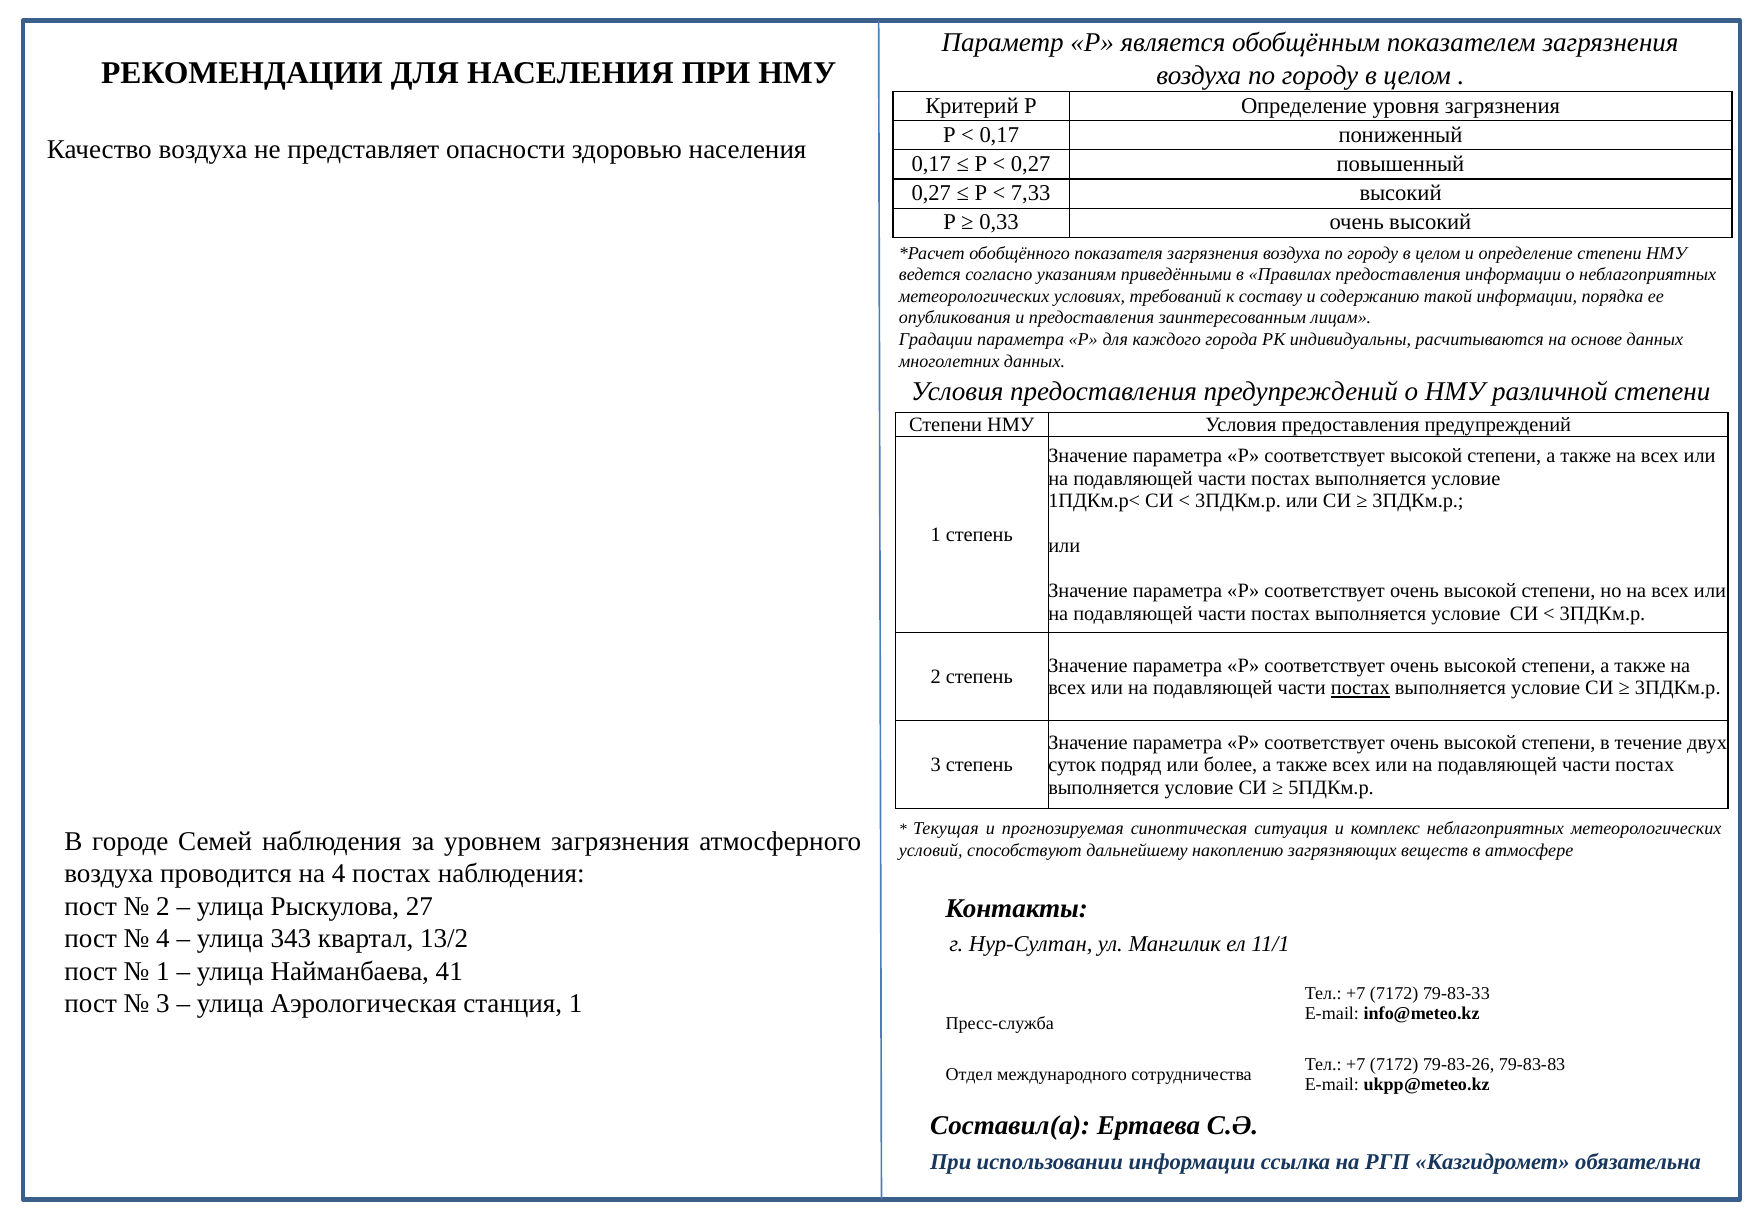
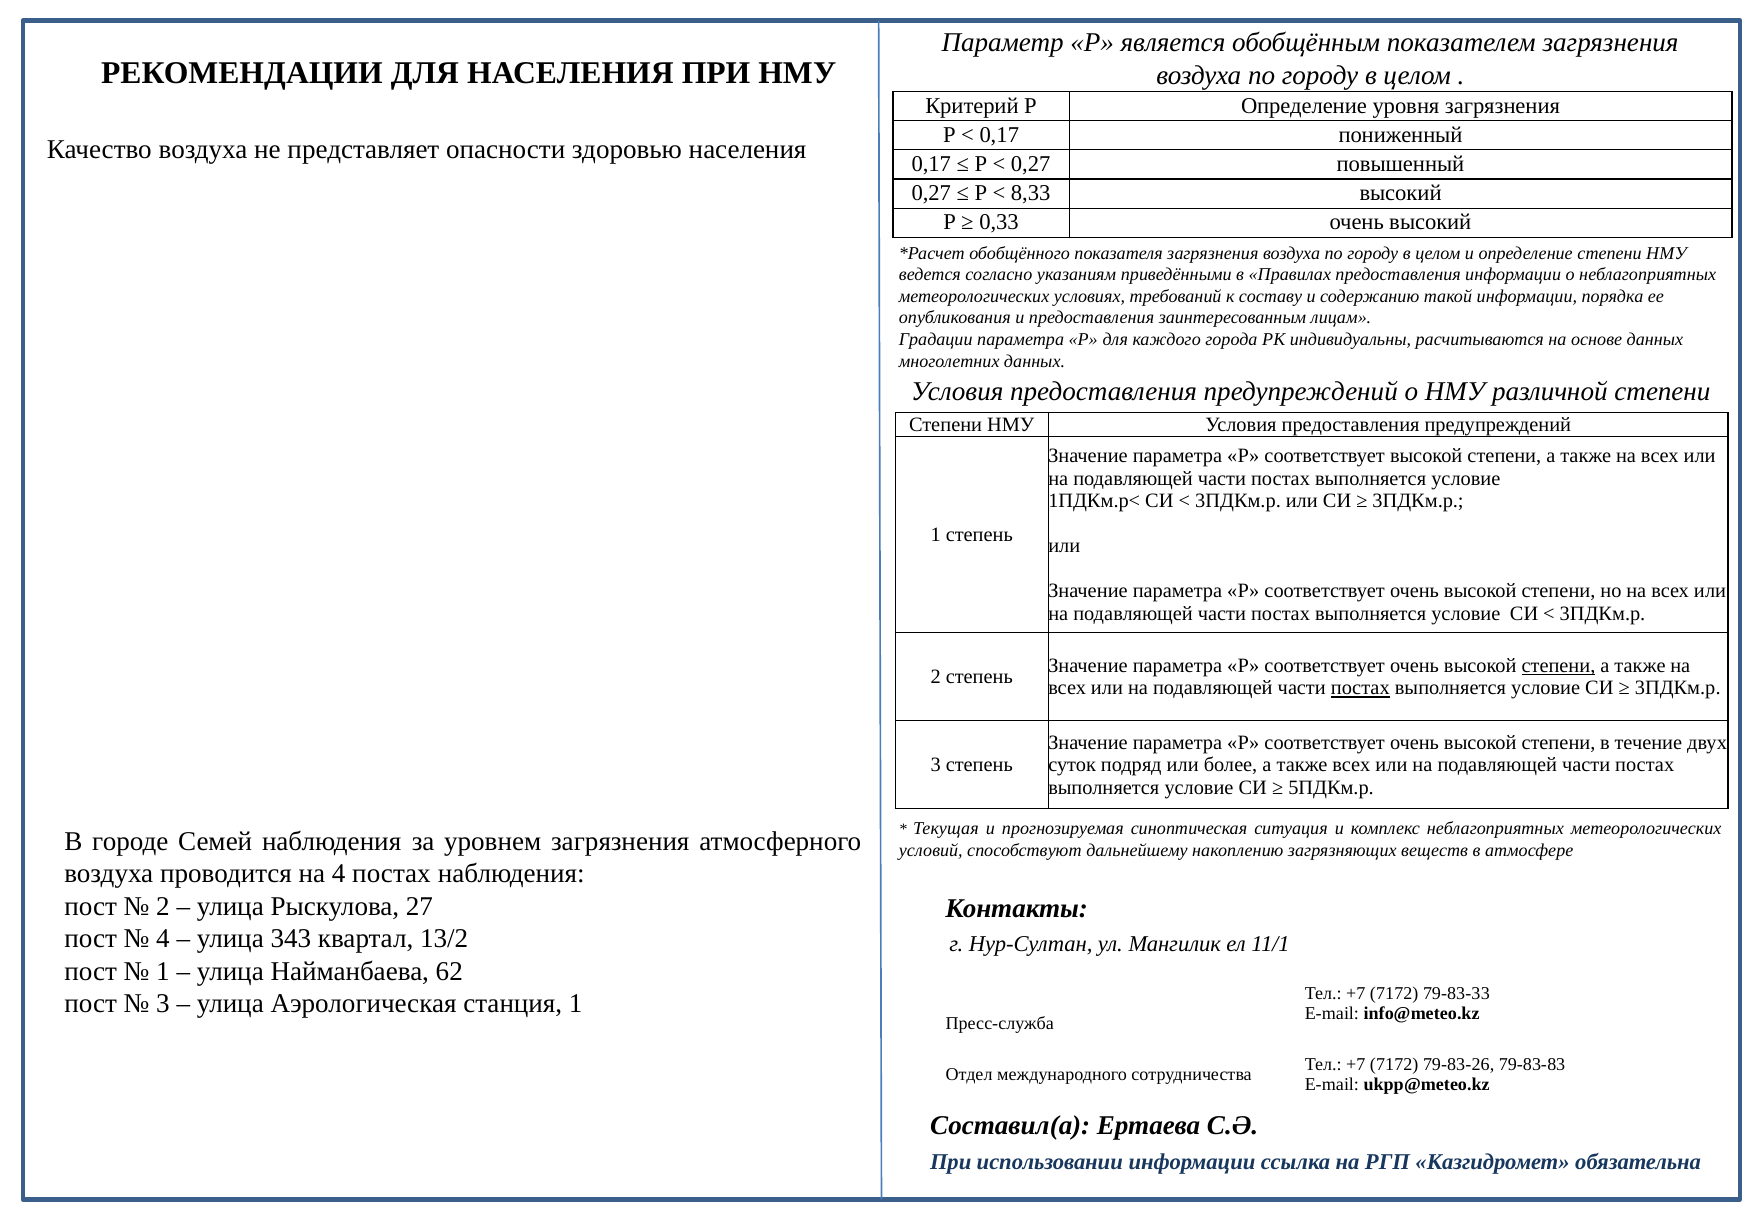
7,33: 7,33 -> 8,33
степени at (1558, 666) underline: none -> present
41: 41 -> 62
